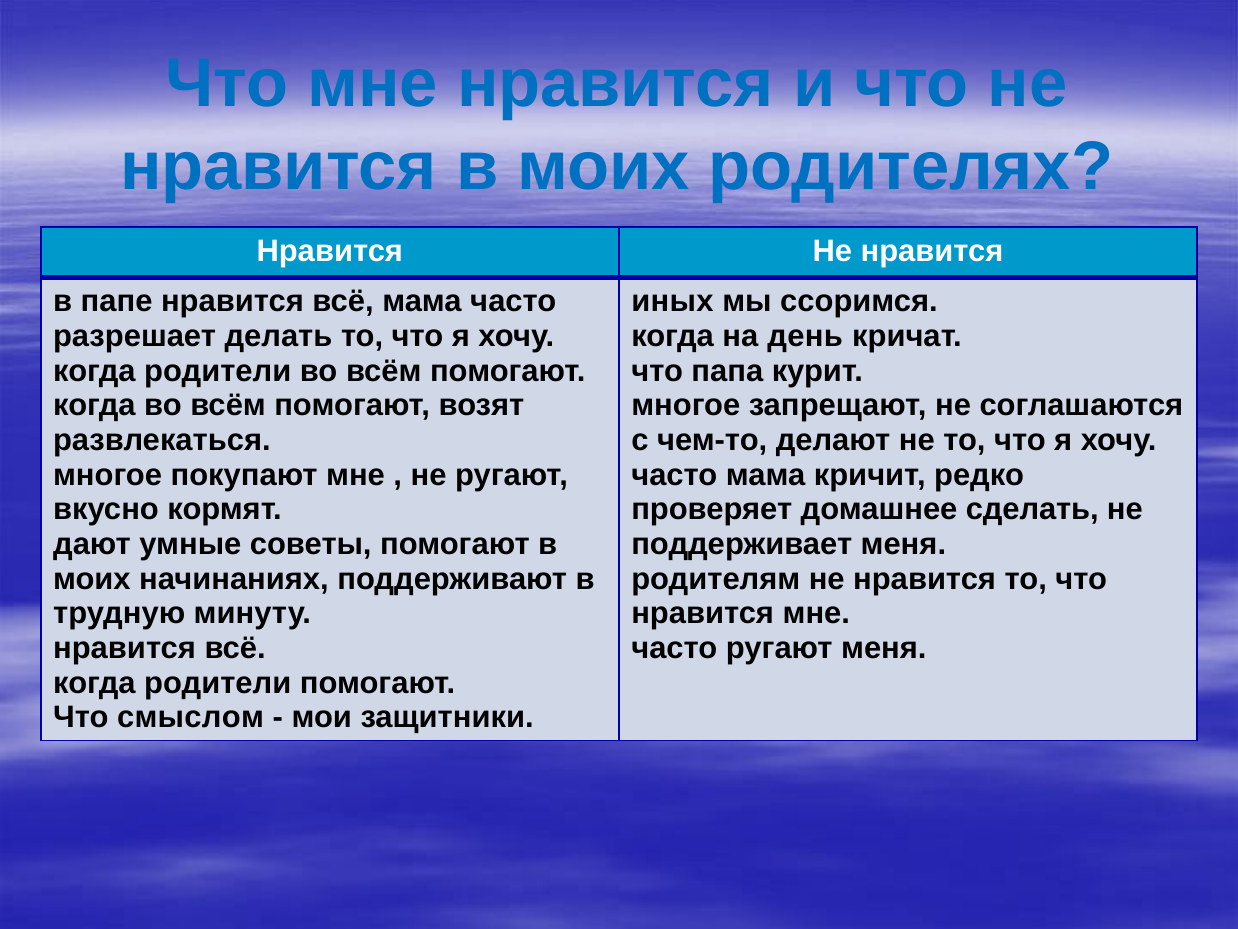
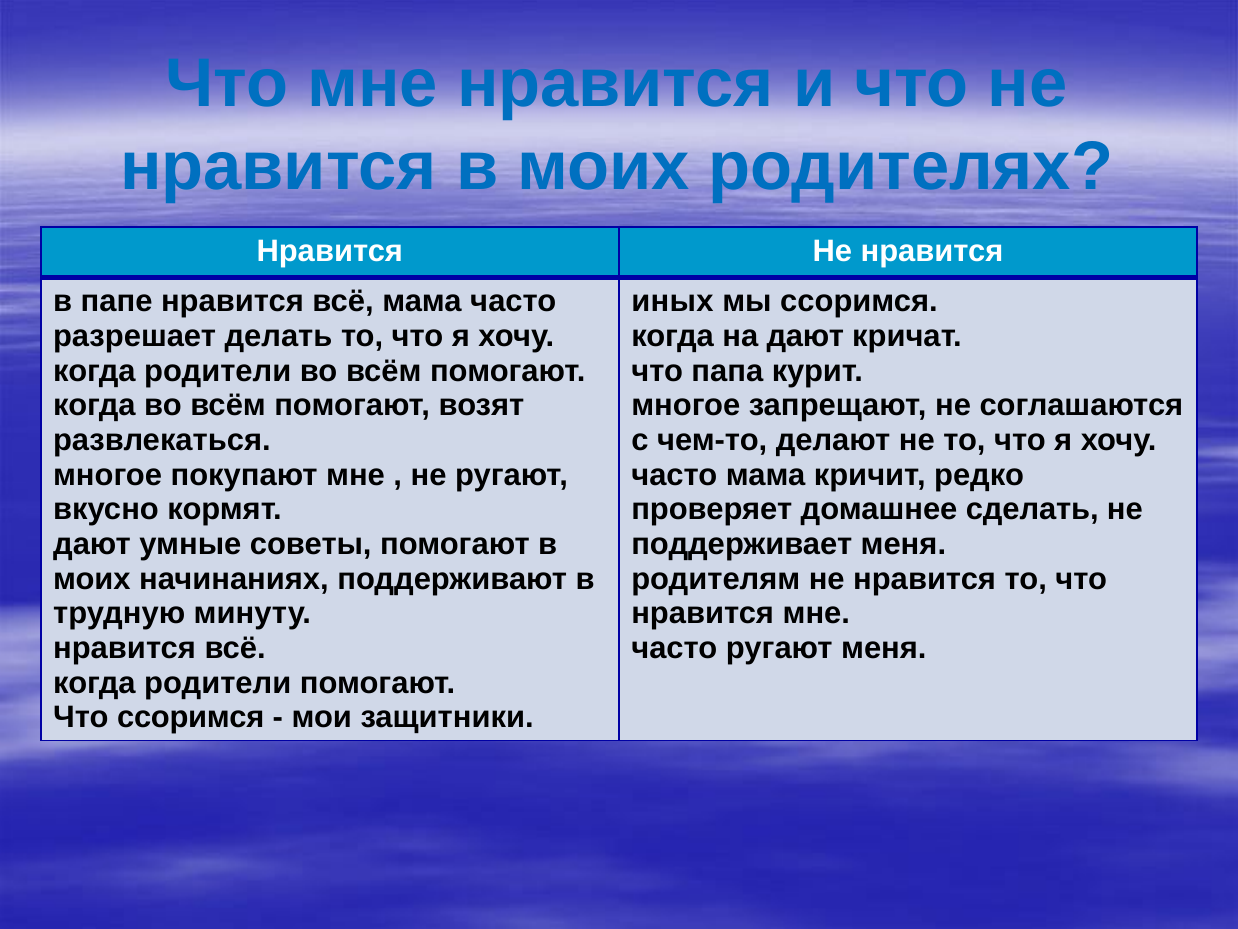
на день: день -> дают
Что смыслом: смыслом -> ссоримся
